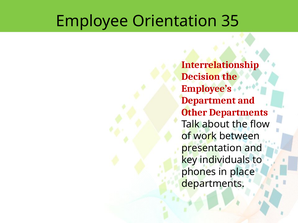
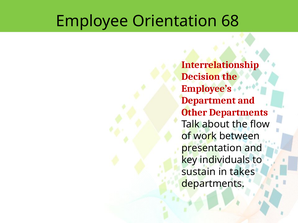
35: 35 -> 68
phones: phones -> sustain
place: place -> takes
